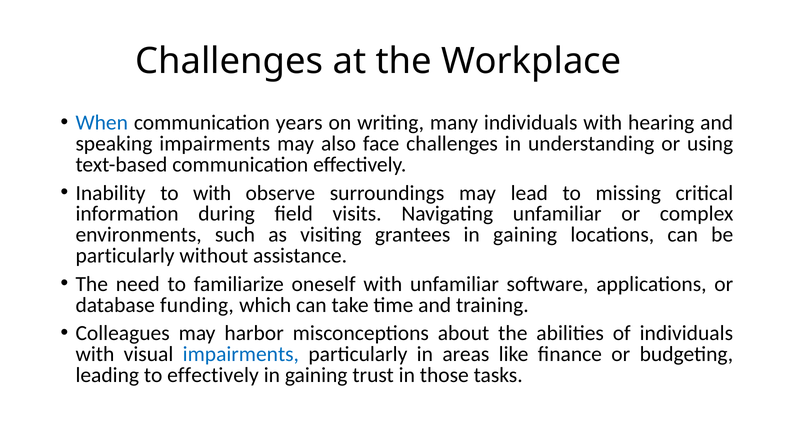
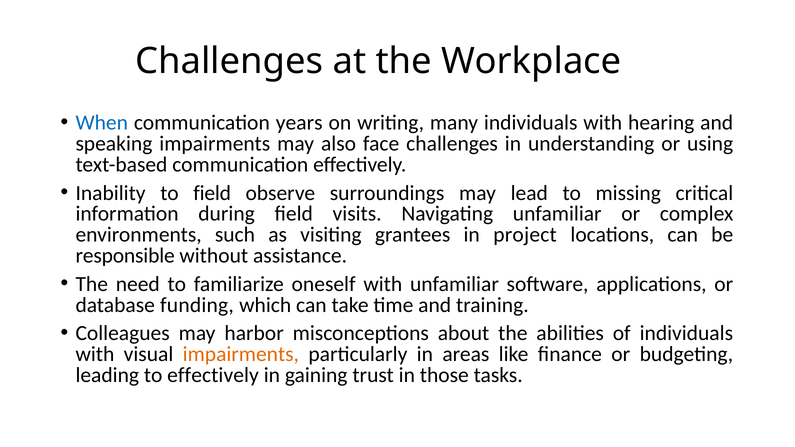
to with: with -> field
grantees in gaining: gaining -> project
particularly at (125, 256): particularly -> responsible
impairments at (241, 354) colour: blue -> orange
